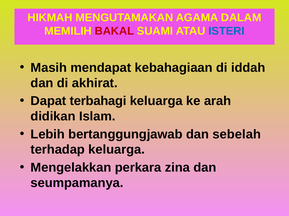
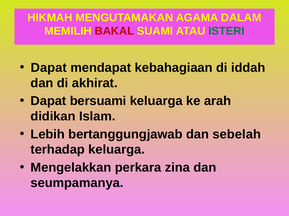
ISTERI colour: blue -> green
Masih at (49, 68): Masih -> Dapat
terbahagi: terbahagi -> bersuami
